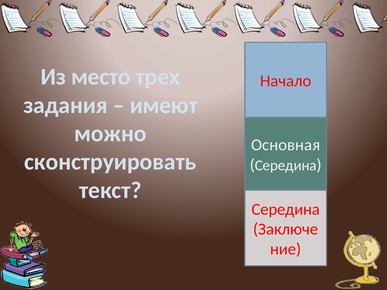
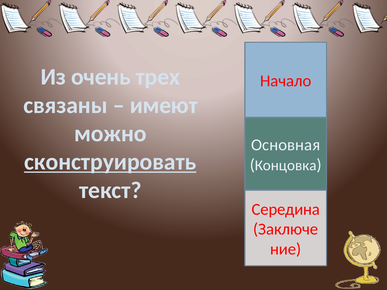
место: место -> очень
задания: задания -> связаны
сконструировать underline: none -> present
Середина at (286, 166): Середина -> Концовка
